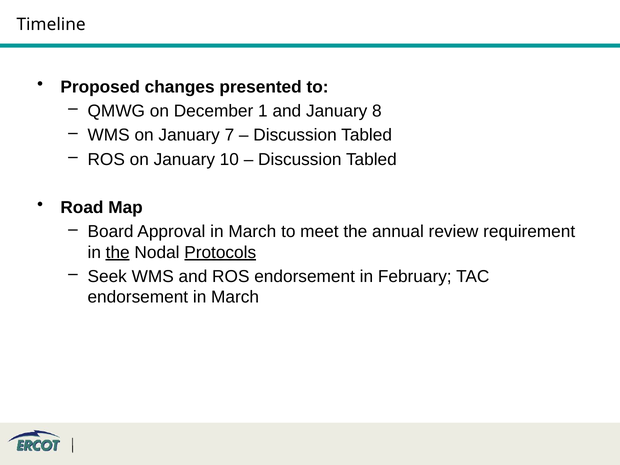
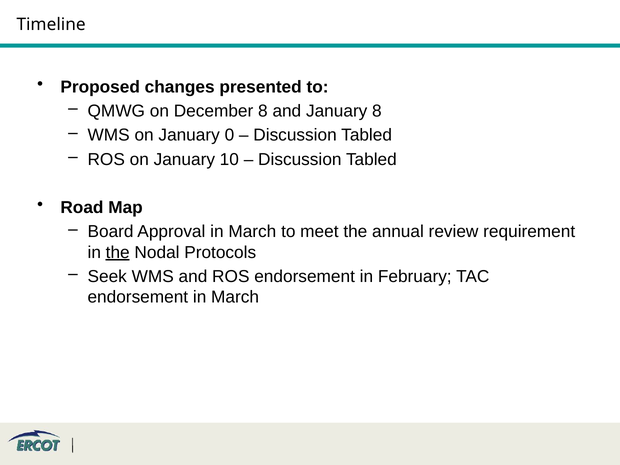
December 1: 1 -> 8
7: 7 -> 0
Protocols underline: present -> none
